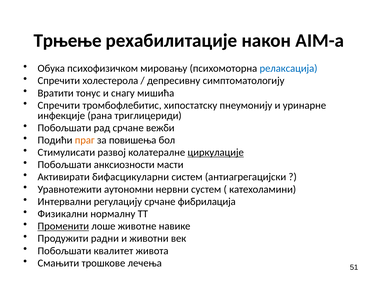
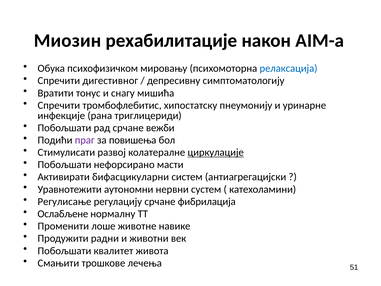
Трњење: Трњење -> Миозин
холестерола: холестерола -> дигестивног
праг colour: orange -> purple
анксиозности: анксиозности -> нефорсирано
Интервални: Интервални -> Регулисање
Физикални: Физикални -> Ослабљене
Променити underline: present -> none
